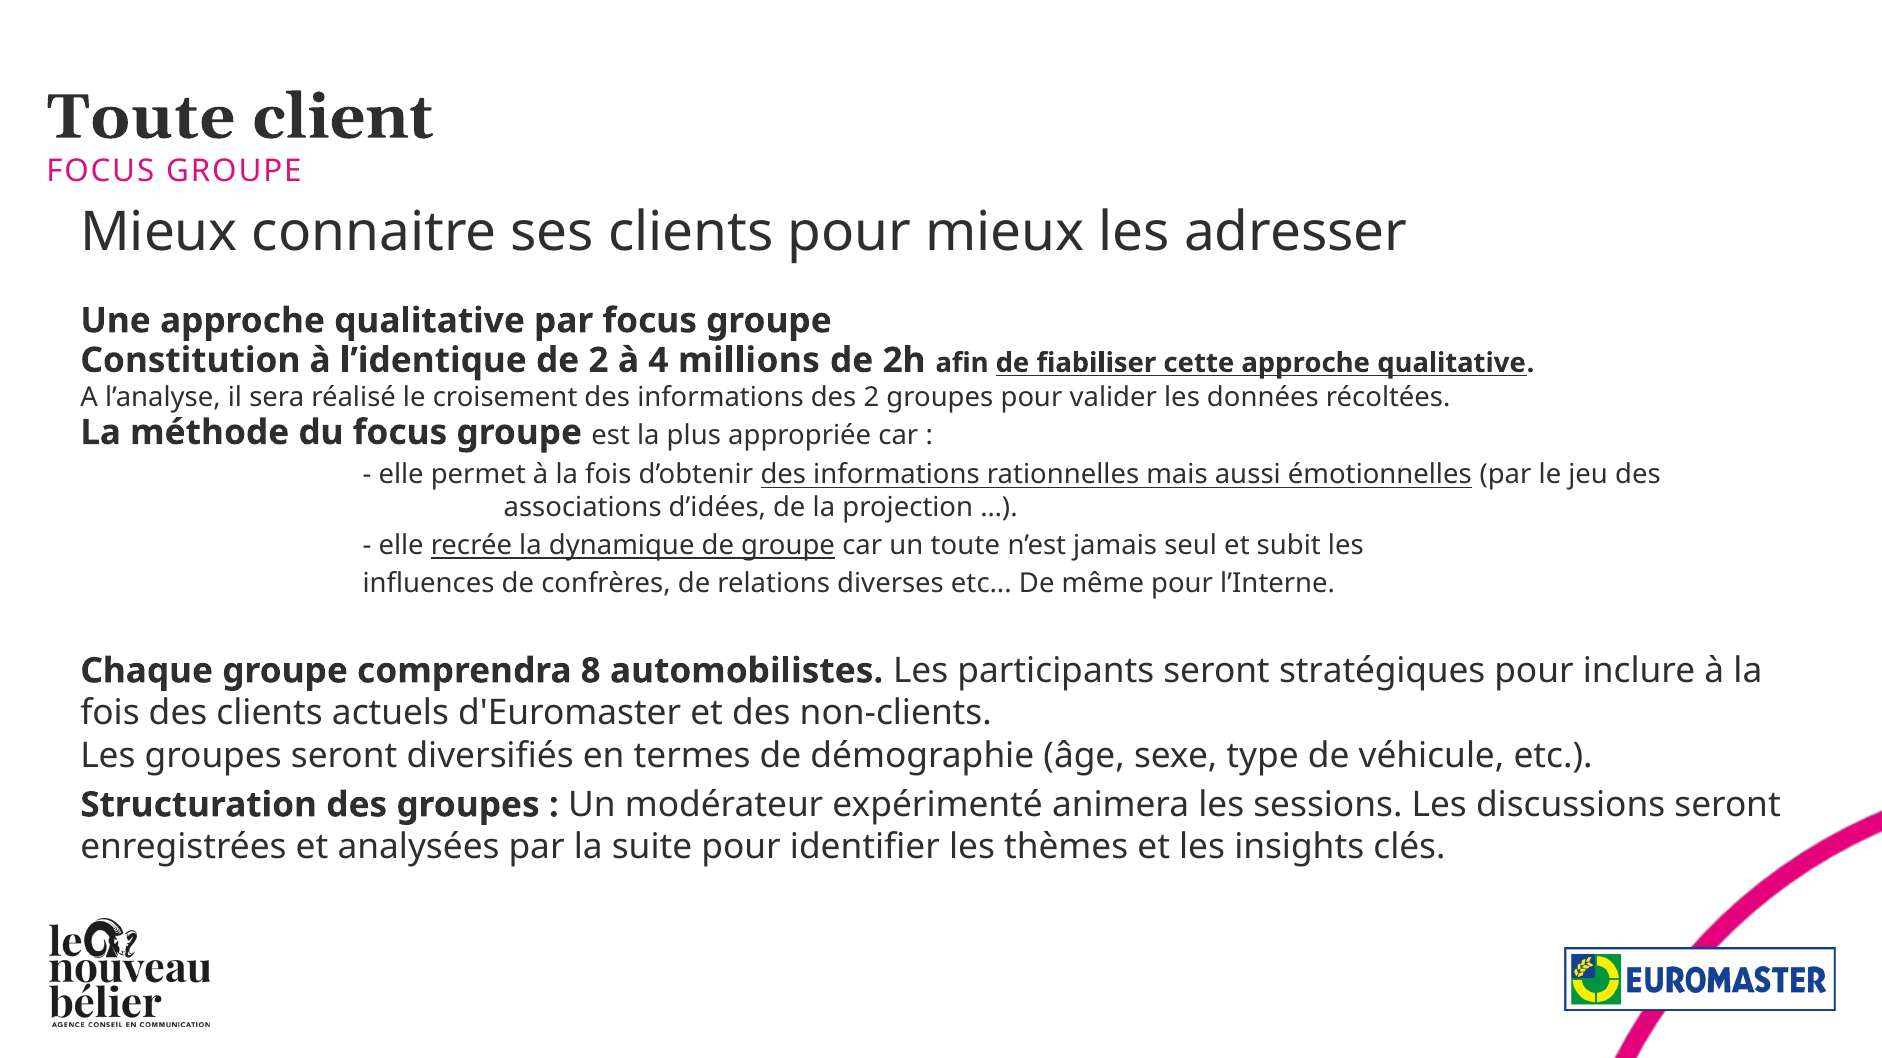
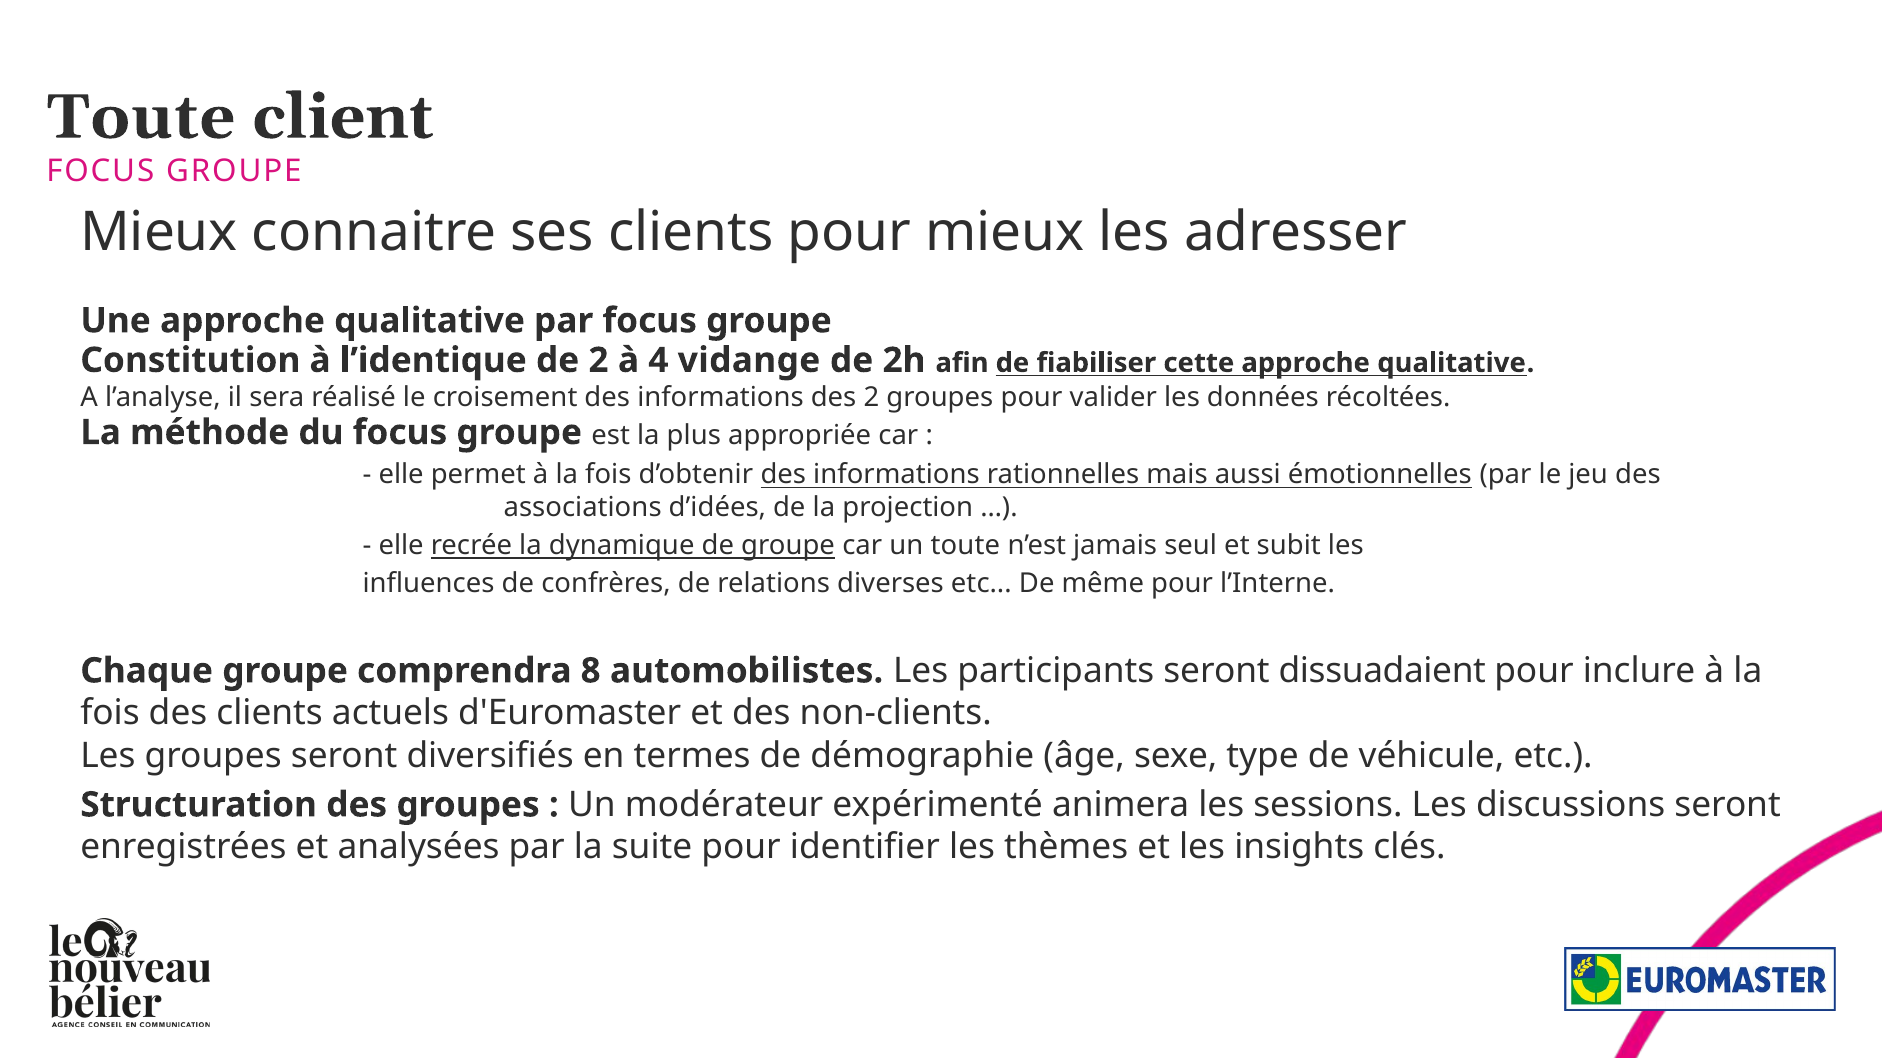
millions: millions -> vidange
stratégiques: stratégiques -> dissuadaient
